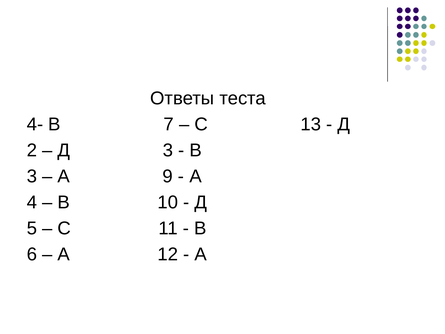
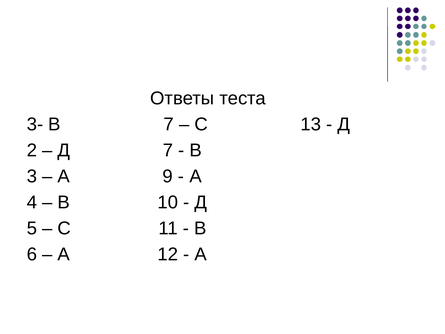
4-: 4- -> 3-
Д 3: 3 -> 7
